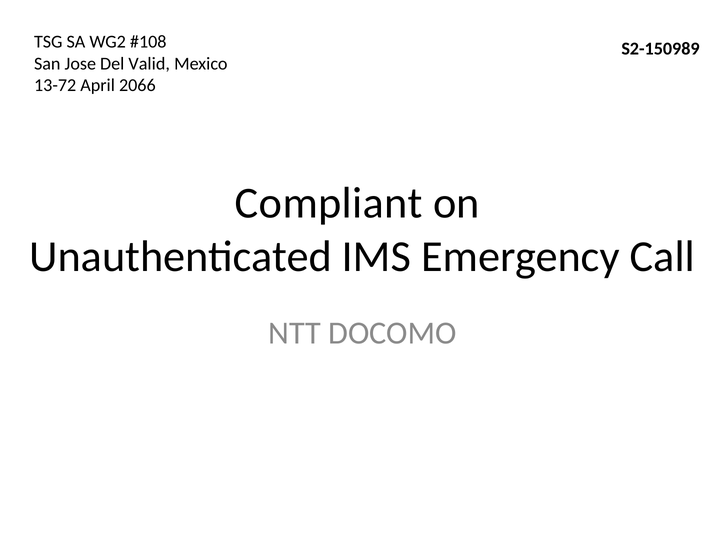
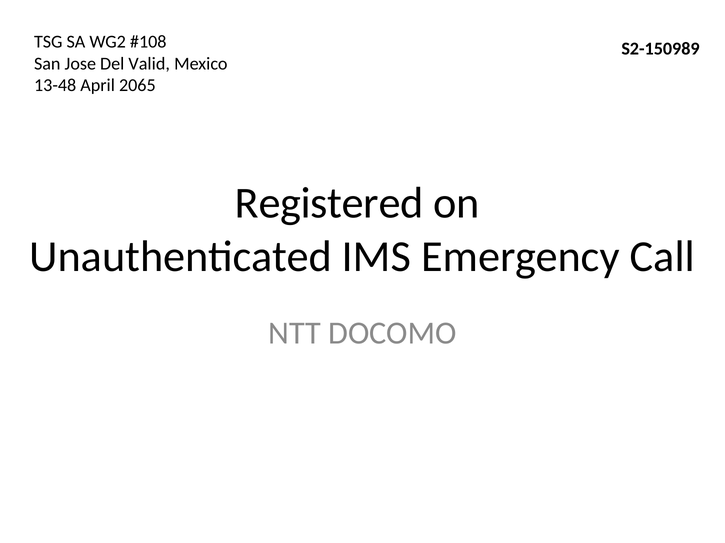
13-72: 13-72 -> 13-48
2066: 2066 -> 2065
Compliant: Compliant -> Registered
